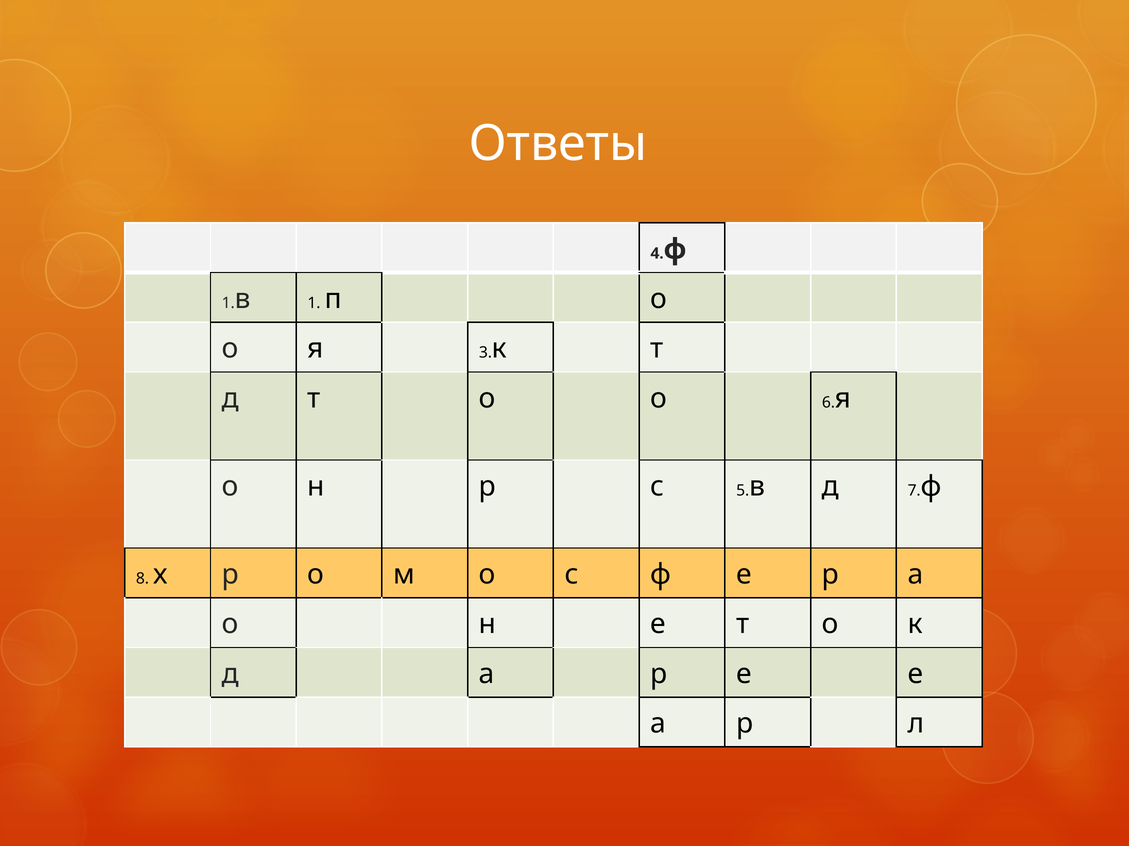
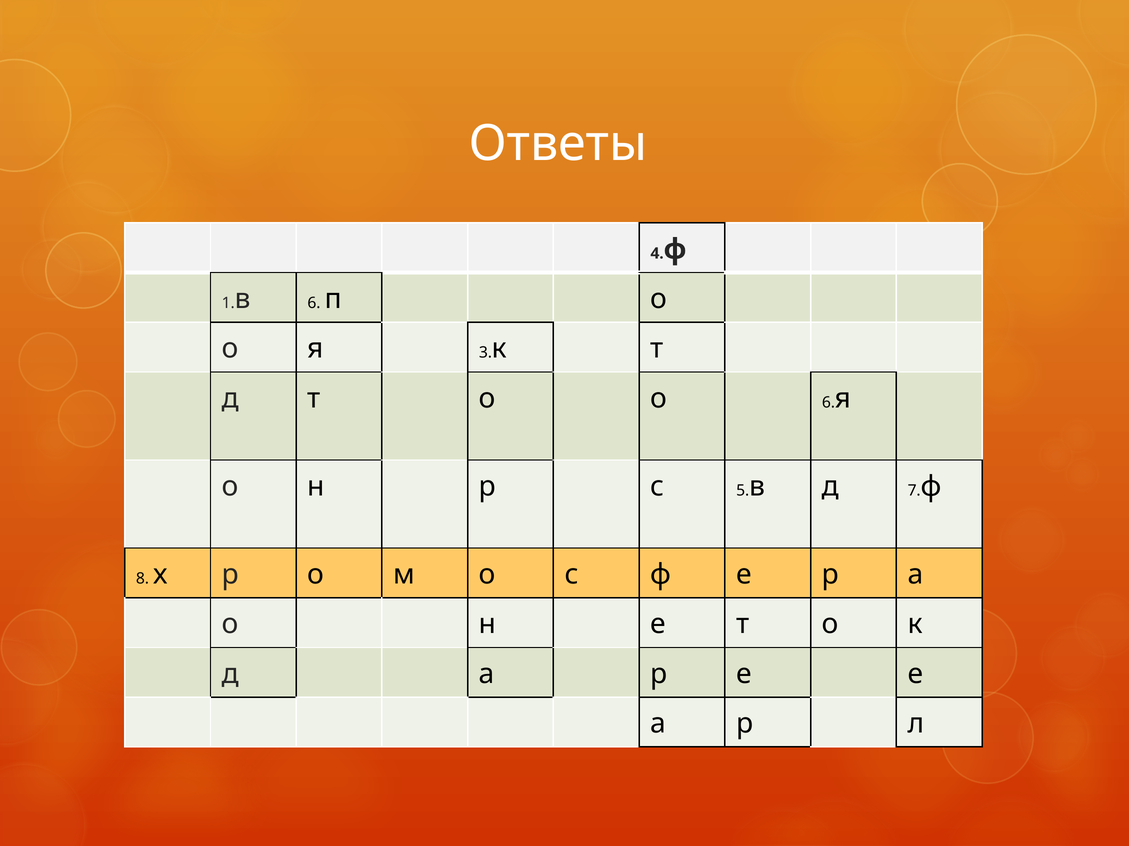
1 at (314, 303): 1 -> 6
